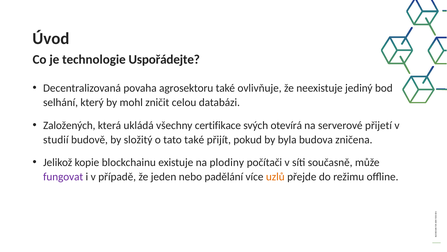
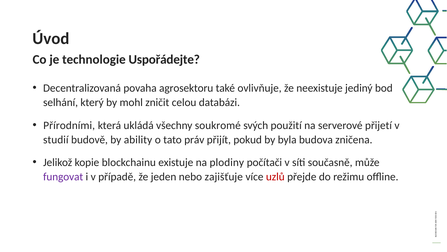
Založených: Založených -> Přírodními
certifikace: certifikace -> soukromé
otevírá: otevírá -> použití
složitý: složitý -> ability
tato také: také -> práv
padělání: padělání -> zajišťuje
uzlů colour: orange -> red
